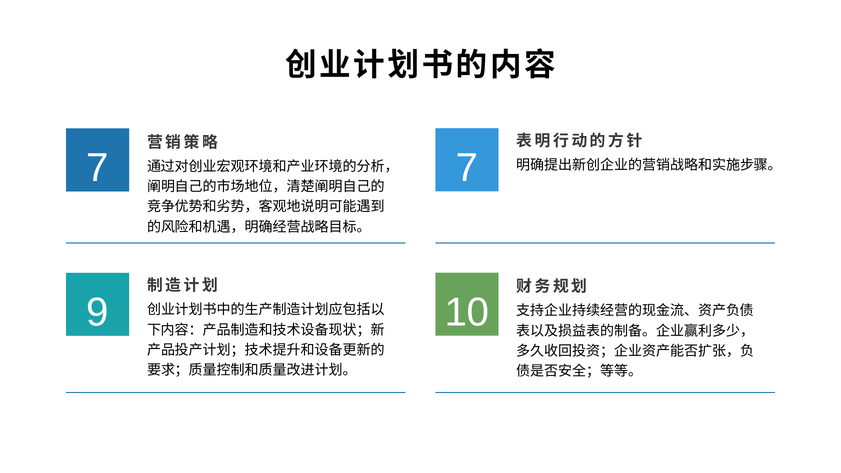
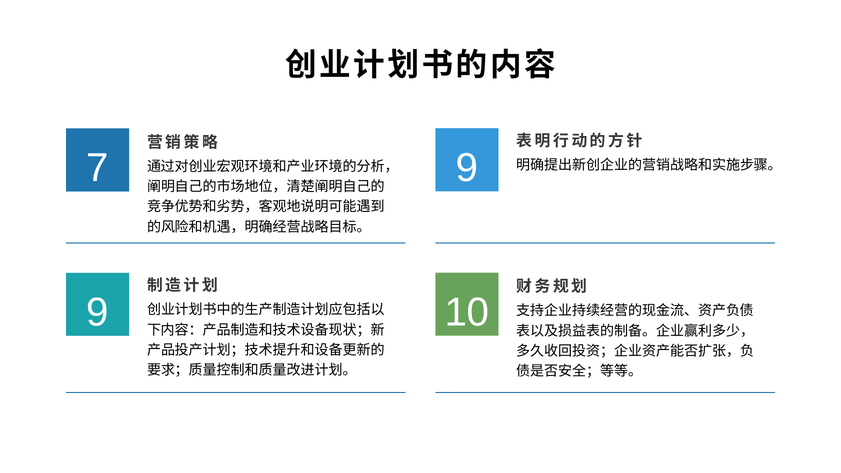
7 7: 7 -> 9
